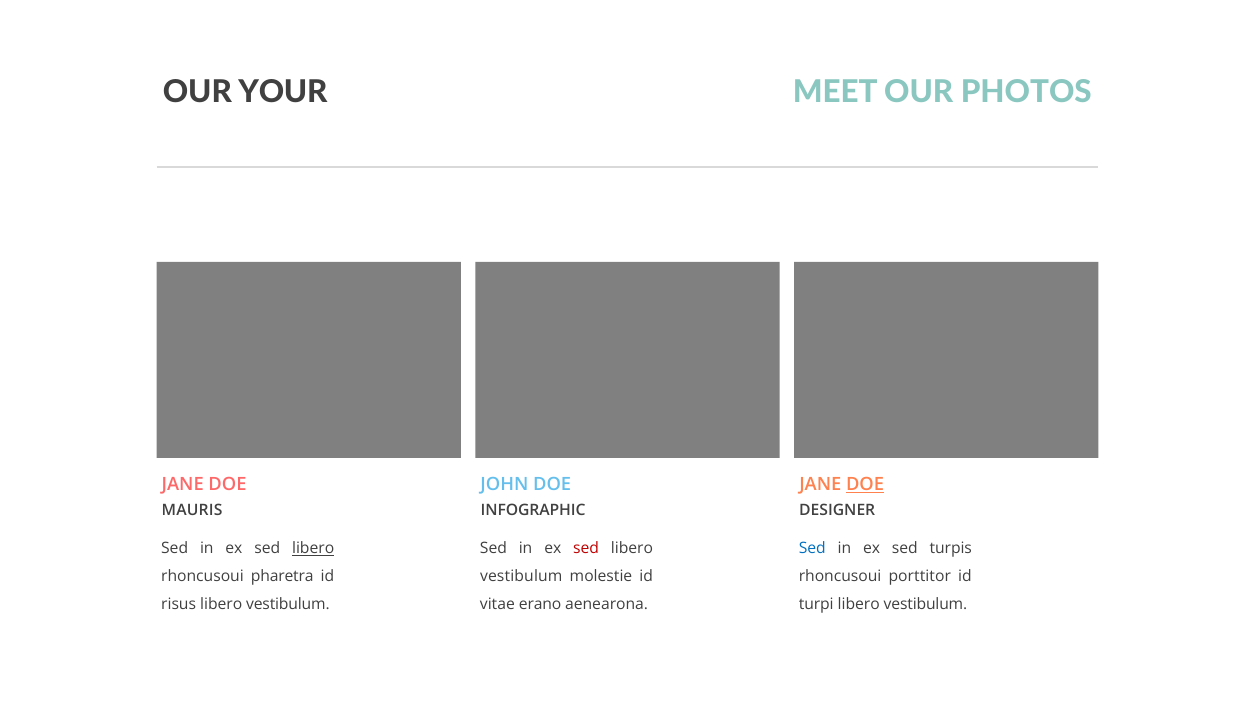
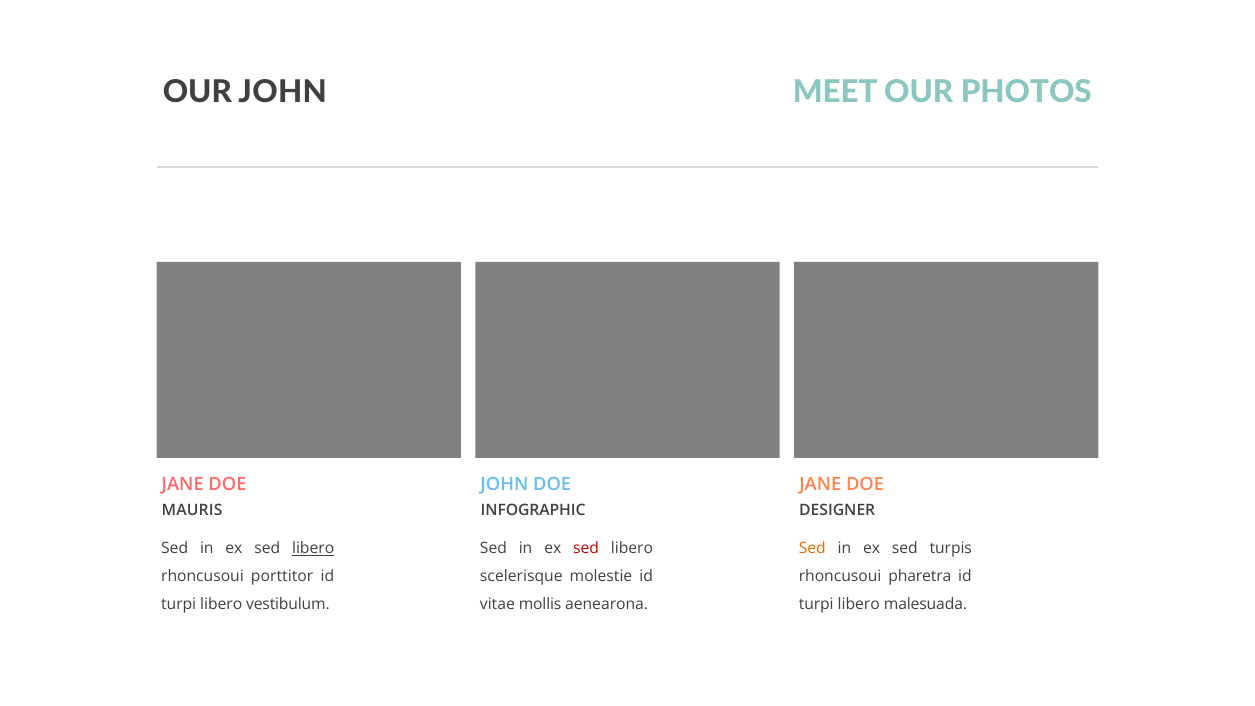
OUR YOUR: YOUR -> JOHN
DOE at (865, 484) underline: present -> none
Sed at (812, 548) colour: blue -> orange
pharetra: pharetra -> porttitor
vestibulum at (521, 576): vestibulum -> scelerisque
porttitor: porttitor -> pharetra
risus at (179, 605): risus -> turpi
erano: erano -> mollis
vestibulum at (925, 605): vestibulum -> malesuada
